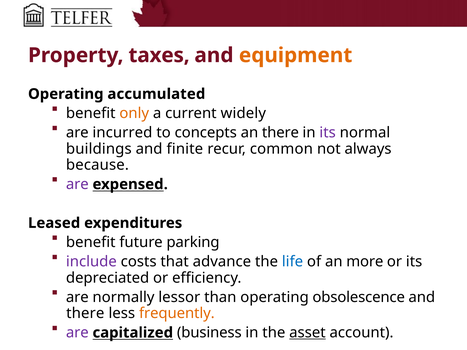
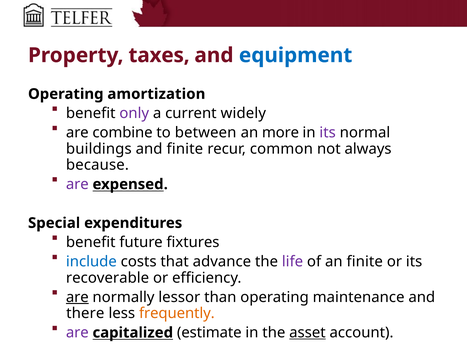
equipment colour: orange -> blue
accumulated: accumulated -> amortization
only colour: orange -> purple
incurred: incurred -> combine
concepts: concepts -> between
an there: there -> more
Leased: Leased -> Special
parking: parking -> fixtures
include colour: purple -> blue
life colour: blue -> purple
an more: more -> finite
depreciated: depreciated -> recoverable
are at (77, 297) underline: none -> present
obsolescence: obsolescence -> maintenance
business: business -> estimate
